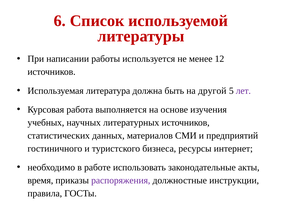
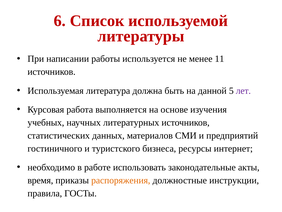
12: 12 -> 11
другой: другой -> данной
распоряжения colour: purple -> orange
